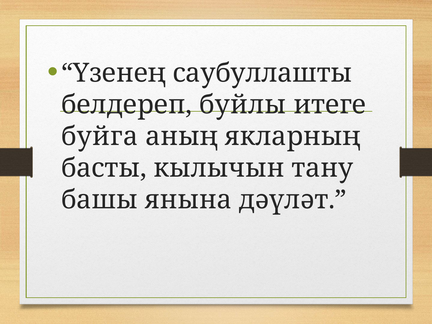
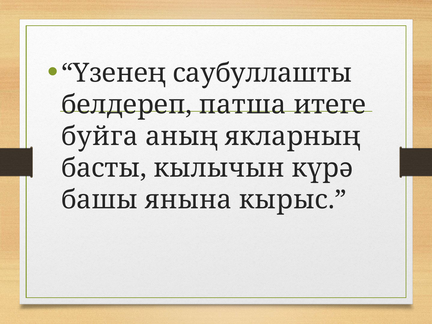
буйлы: буйлы -> патша
тану: тану -> күрә
дәүләт: дәүләт -> кырыс
